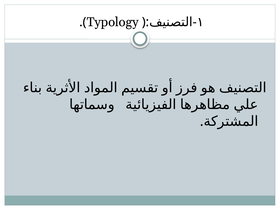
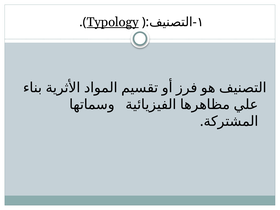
Typology underline: none -> present
